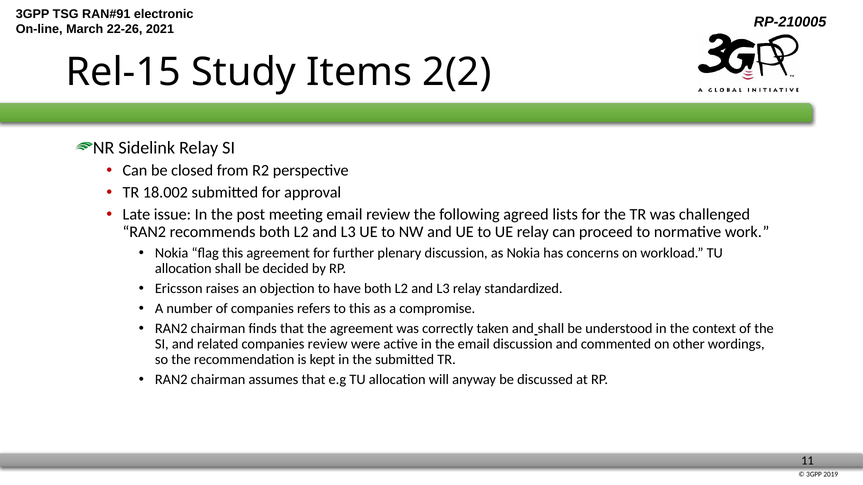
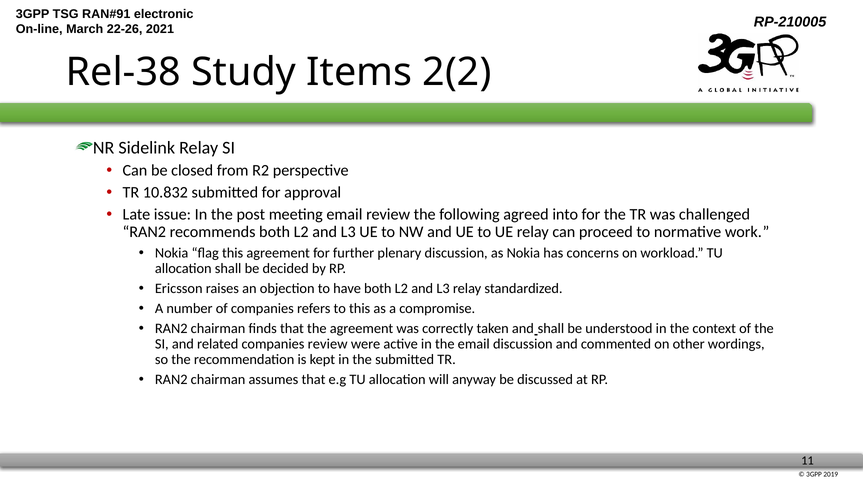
Rel-15: Rel-15 -> Rel-38
18.002: 18.002 -> 10.832
lists: lists -> into
